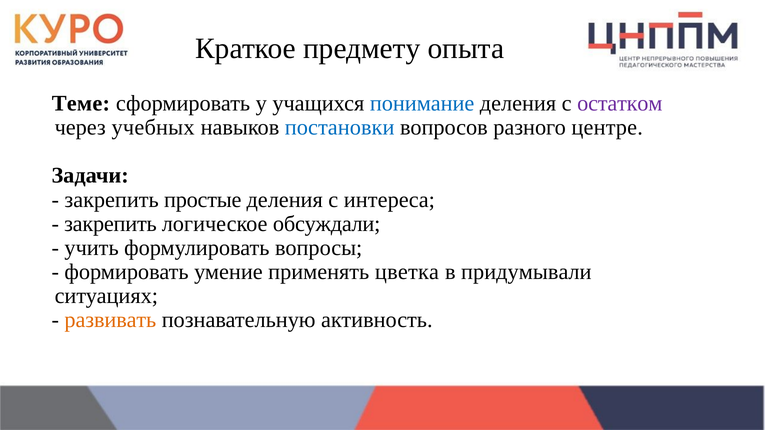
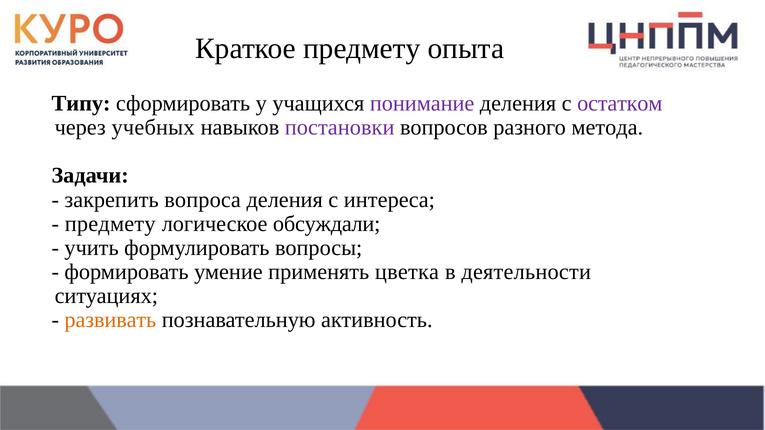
Теме: Теме -> Типу
понимание colour: blue -> purple
постановки colour: blue -> purple
центре: центре -> метода
простые: простые -> вопроса
закрепить at (110, 224): закрепить -> предмету
придумывали: придумывали -> деятельности
